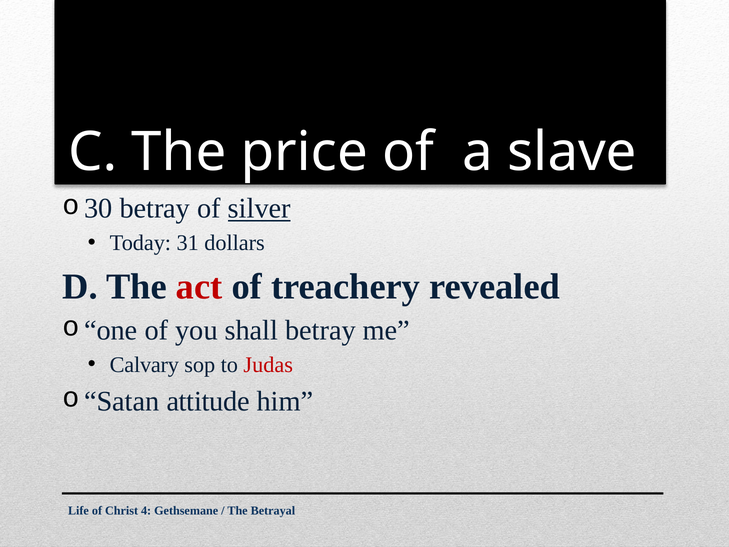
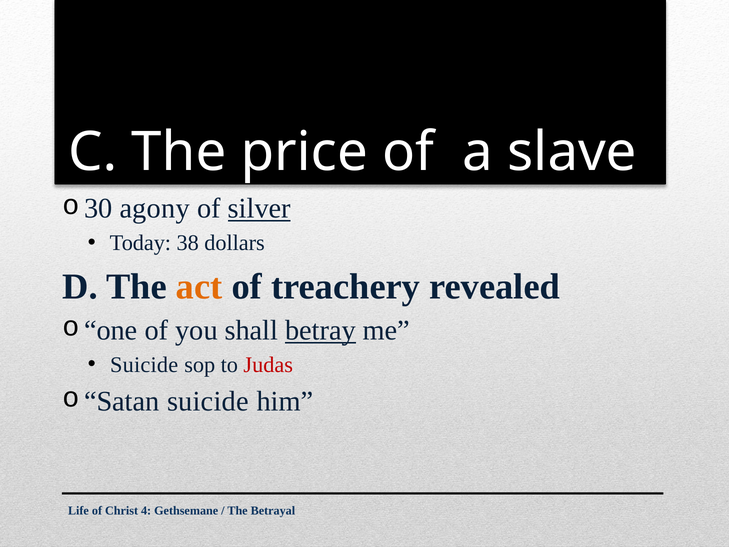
betray at (155, 208): betray -> agony
31: 31 -> 38
act colour: red -> orange
betray at (320, 330) underline: none -> present
Calvary at (144, 365): Calvary -> Suicide
attitude at (208, 401): attitude -> suicide
